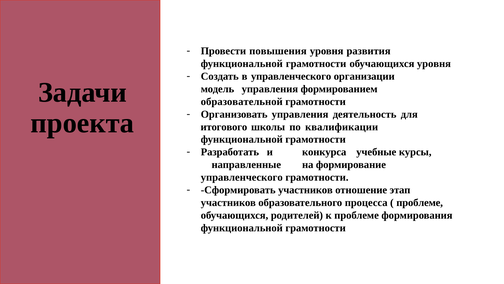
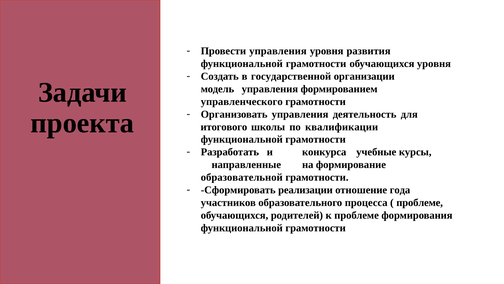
Провести повышения: повышения -> управления
в управленческого: управленческого -> государственной
образовательной: образовательной -> управленческого
управленческого at (242, 177): управленческого -> образовательной
Сформировать участников: участников -> реализации
этап: этап -> года
